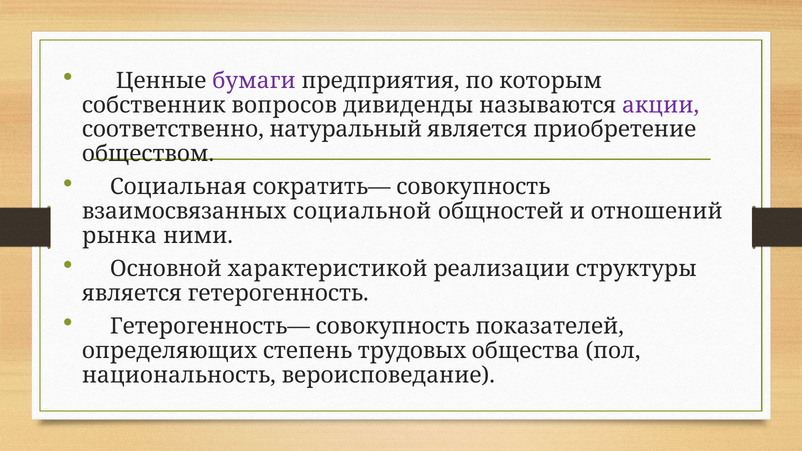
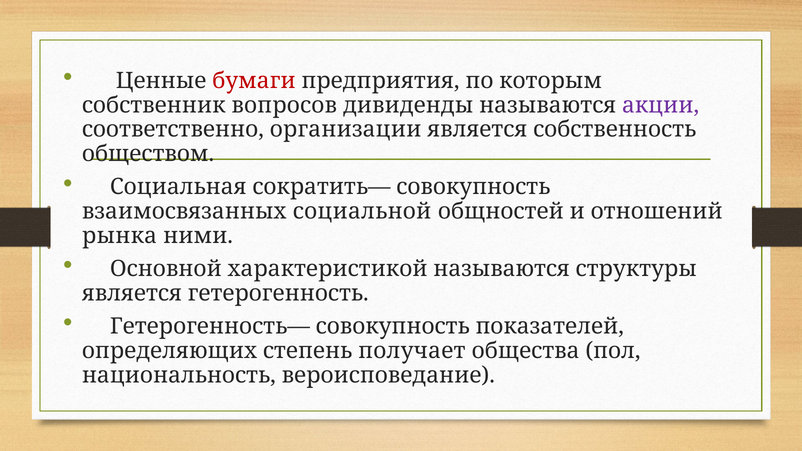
бумаги colour: purple -> red
натуральный: натуральный -> организации
приобретение: приобретение -> собственность
характеристикой реализации: реализации -> называются
трудовых: трудовых -> получает
